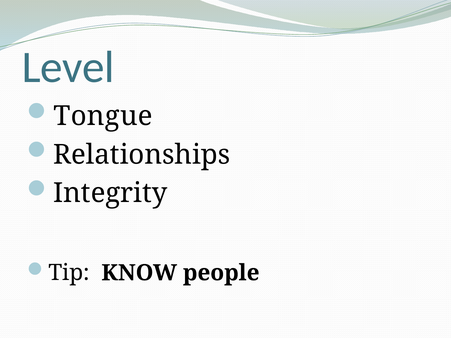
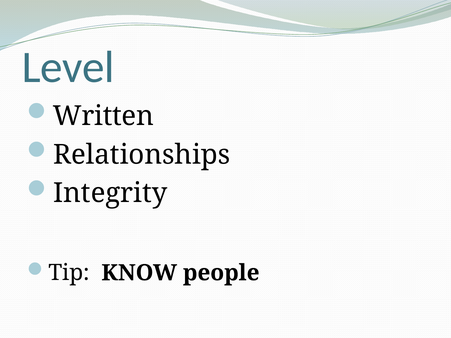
Tongue: Tongue -> Written
